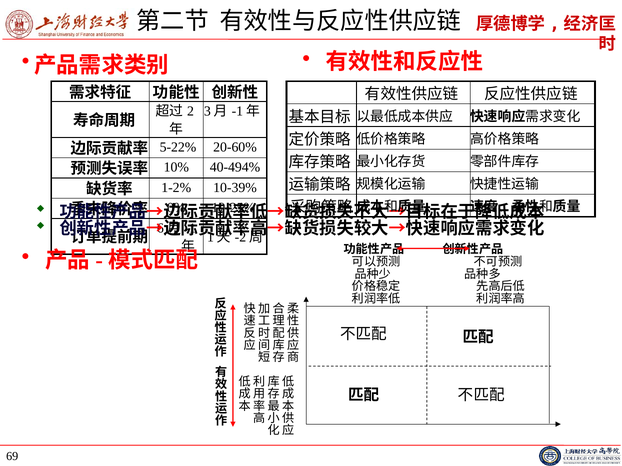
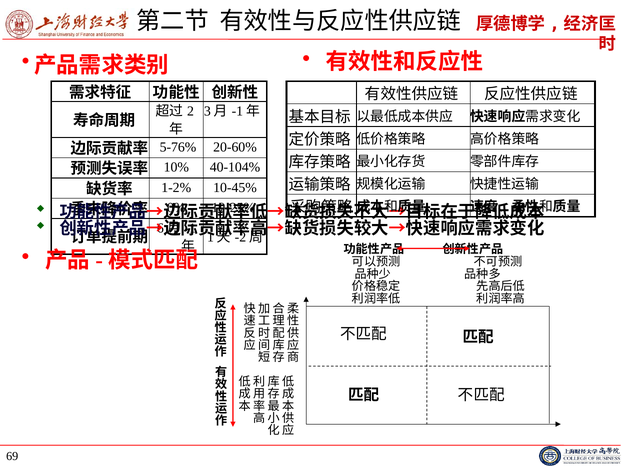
5-22%: 5-22% -> 5-76%
40-494%: 40-494% -> 40-104%
10-39%: 10-39% -> 10-45%
